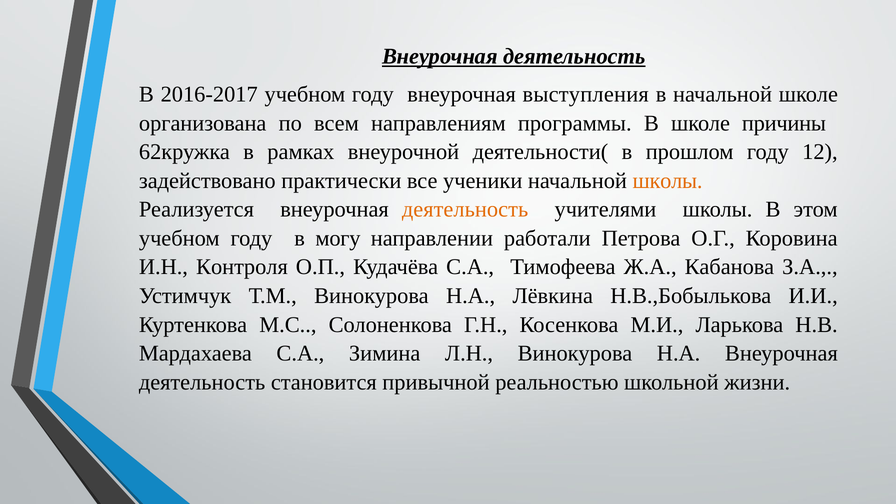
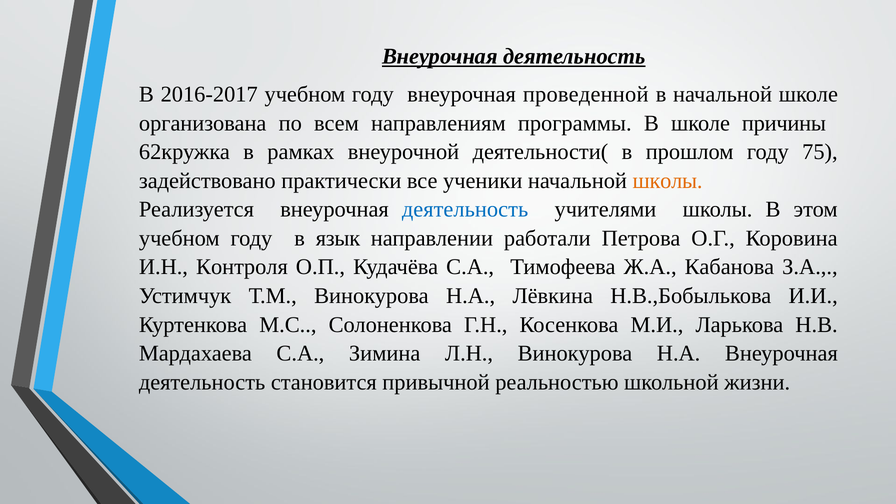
выступления: выступления -> проведенной
12: 12 -> 75
деятельность at (465, 210) colour: orange -> blue
могу: могу -> язык
